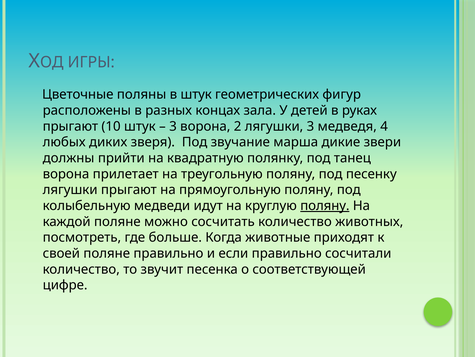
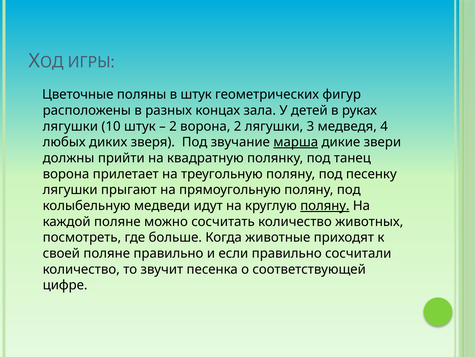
прыгают at (70, 126): прыгают -> лягушки
3 at (173, 126): 3 -> 2
марша underline: none -> present
